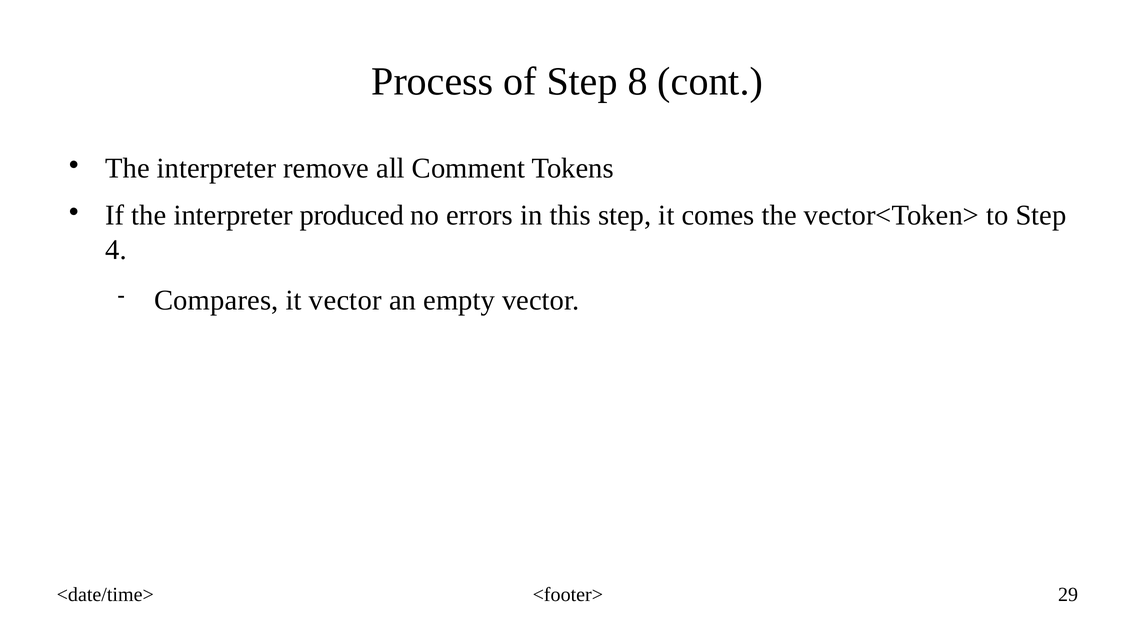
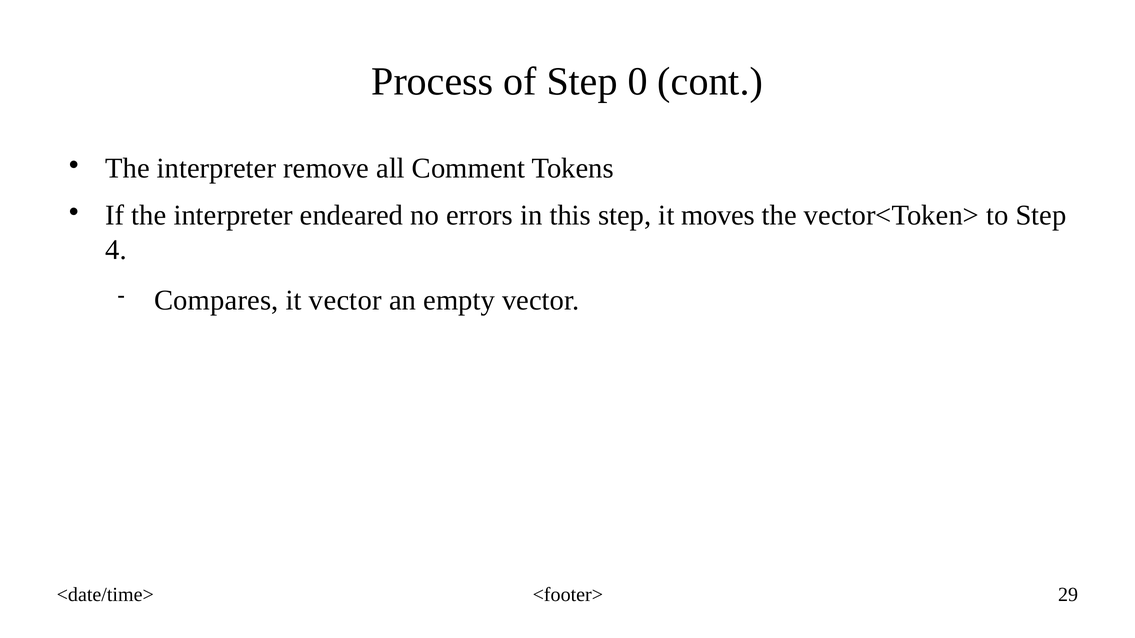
8: 8 -> 0
produced: produced -> endeared
comes: comes -> moves
